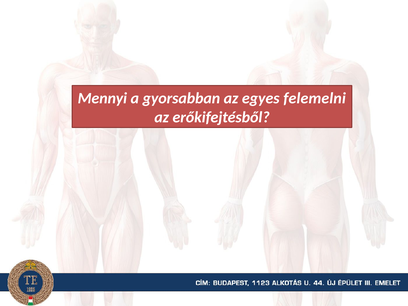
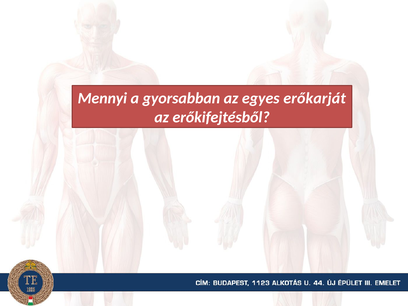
felemelni: felemelni -> erőkarját
